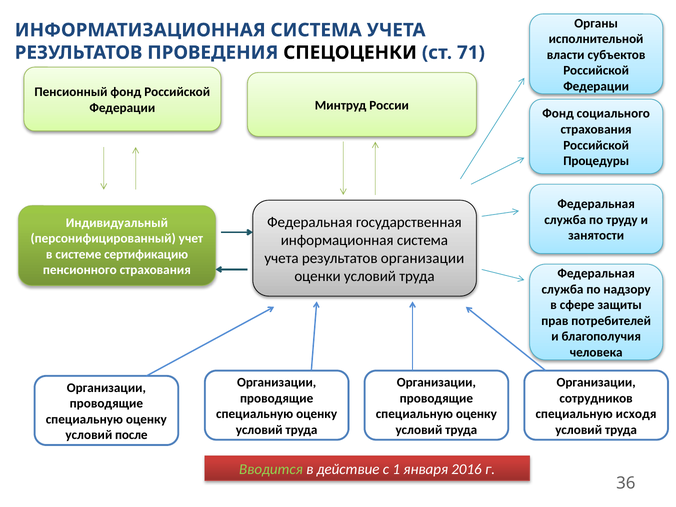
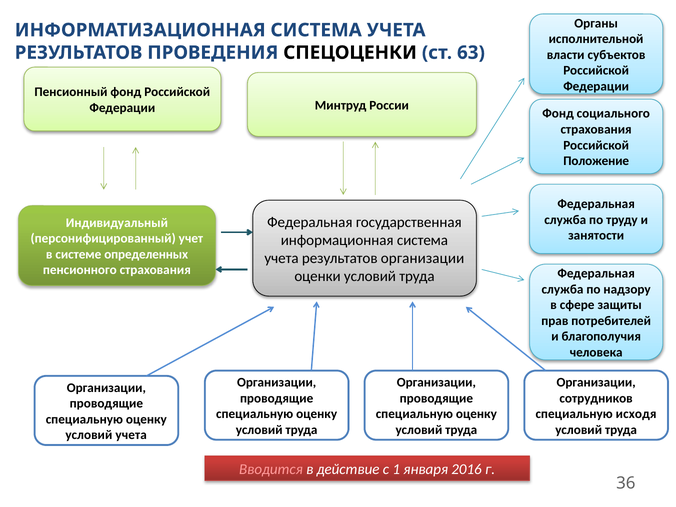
71: 71 -> 63
Процедуры: Процедуры -> Положение
сертификацию: сертификацию -> определенных
условий после: после -> учета
Вводится colour: light green -> pink
